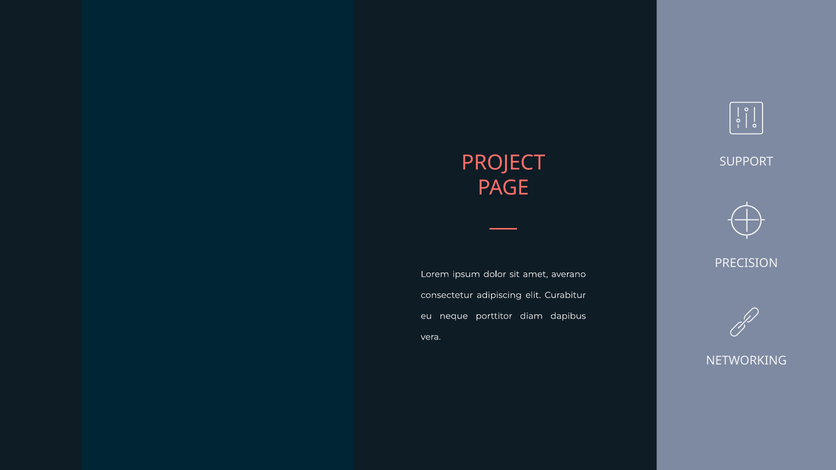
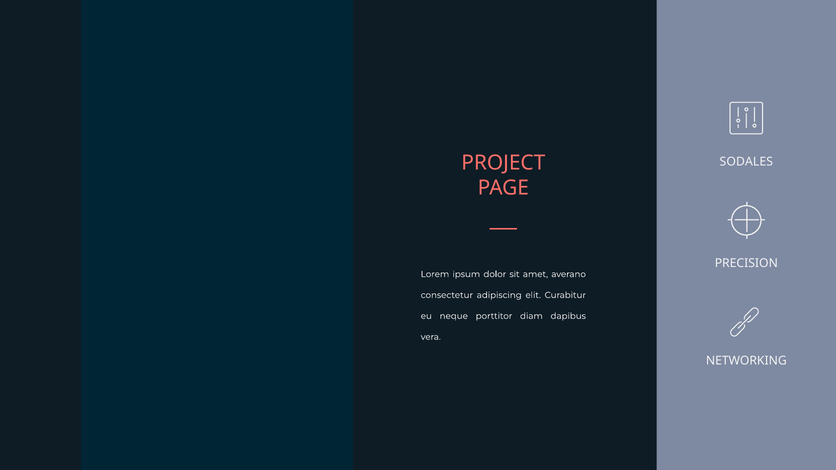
SUPPORT: SUPPORT -> SODALES
